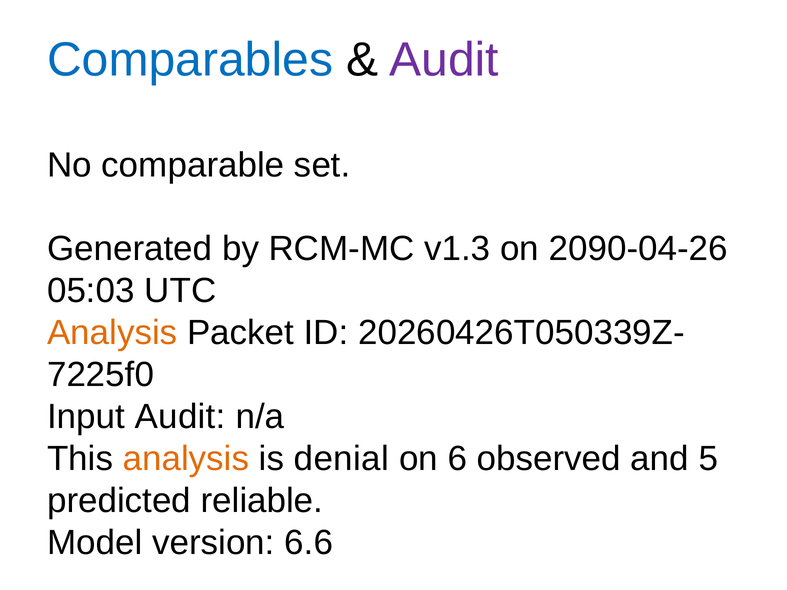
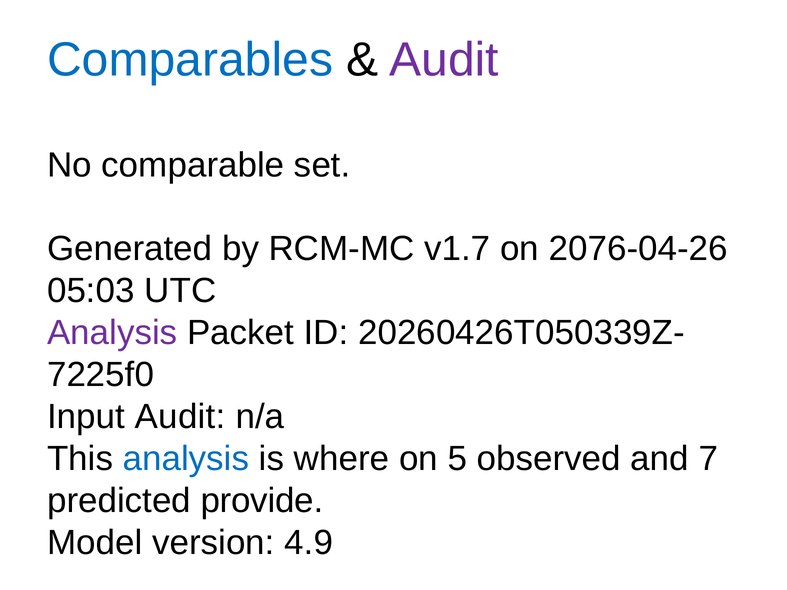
v1.3: v1.3 -> v1.7
2090-04-26: 2090-04-26 -> 2076-04-26
Analysis at (112, 333) colour: orange -> purple
analysis at (186, 459) colour: orange -> blue
denial: denial -> where
6: 6 -> 5
5: 5 -> 7
reliable: reliable -> provide
6.6: 6.6 -> 4.9
